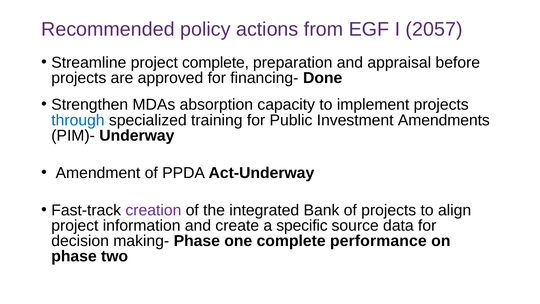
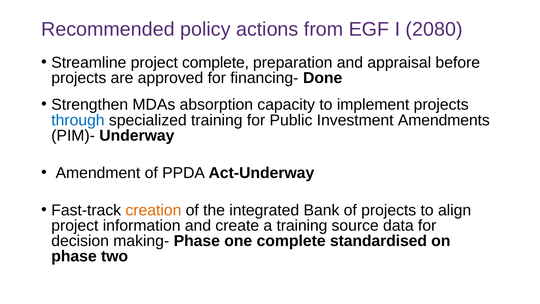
2057: 2057 -> 2080
creation colour: purple -> orange
a specific: specific -> training
performance: performance -> standardised
